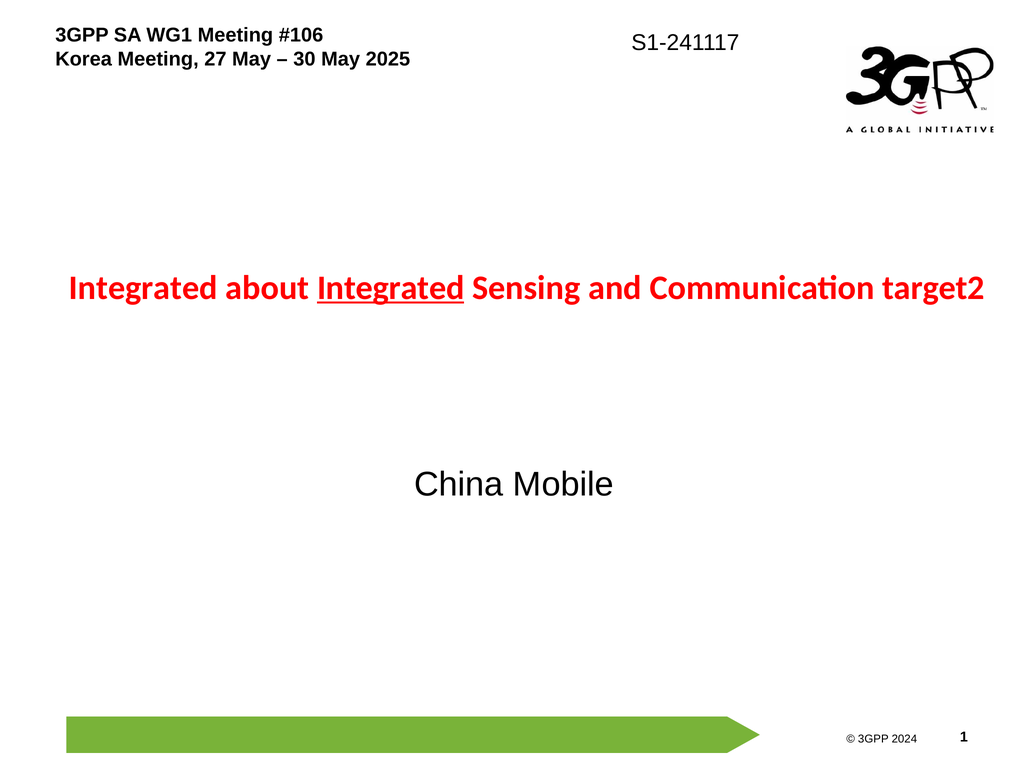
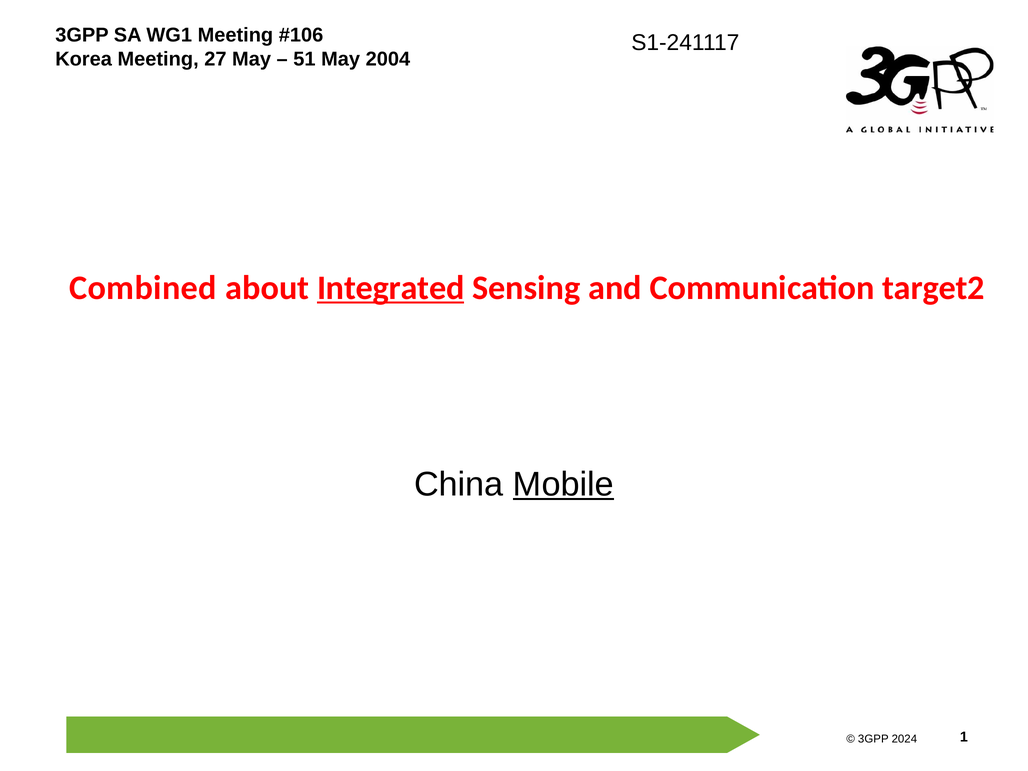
30: 30 -> 51
2025: 2025 -> 2004
Integrated at (143, 288): Integrated -> Combined
Mobile underline: none -> present
